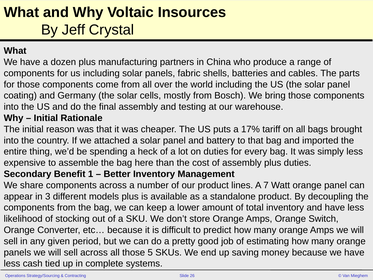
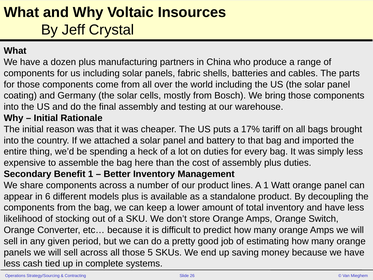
A 7: 7 -> 1
3: 3 -> 6
